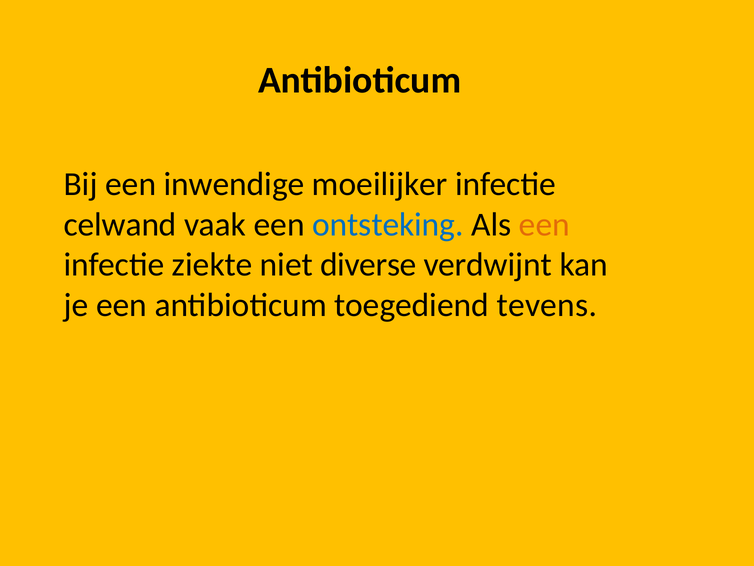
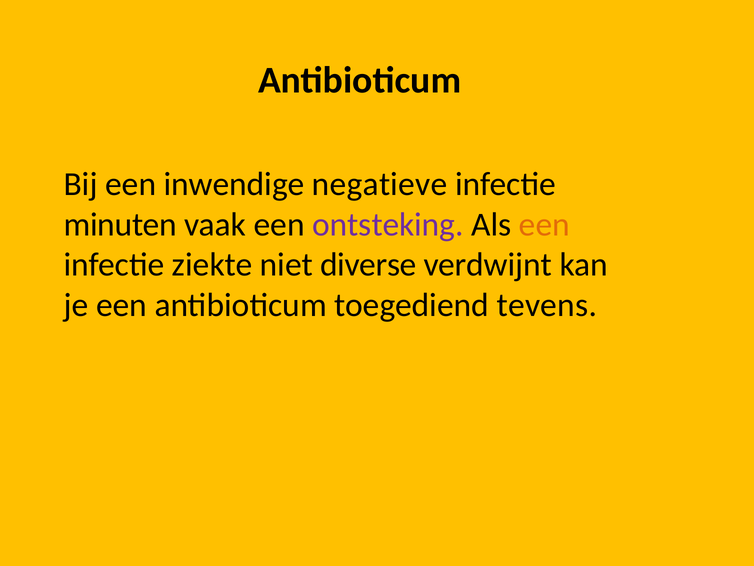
moeilijker: moeilijker -> negatieve
celwand: celwand -> minuten
ontsteking colour: blue -> purple
